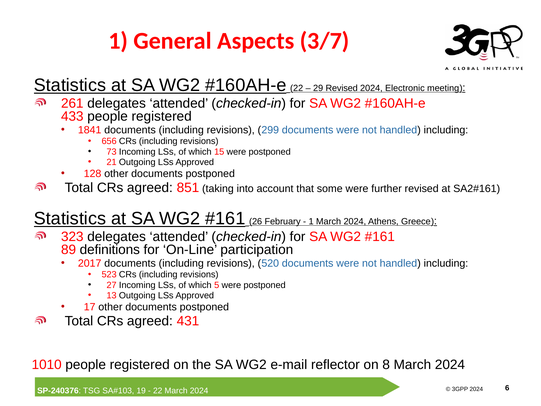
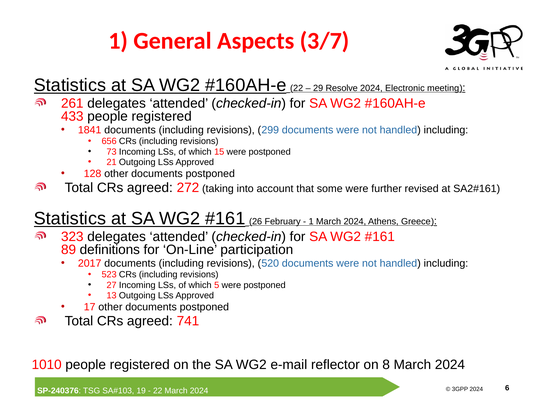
29 Revised: Revised -> Resolve
851: 851 -> 272
431: 431 -> 741
